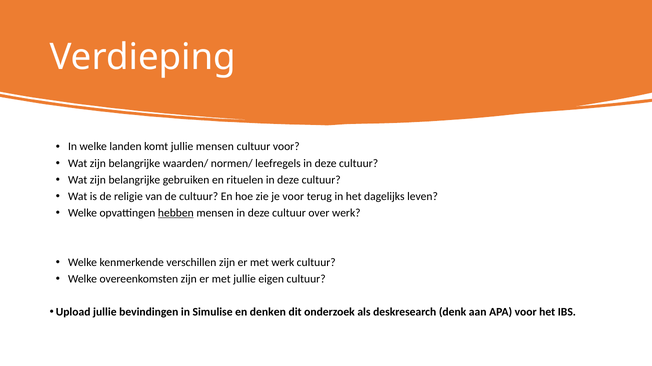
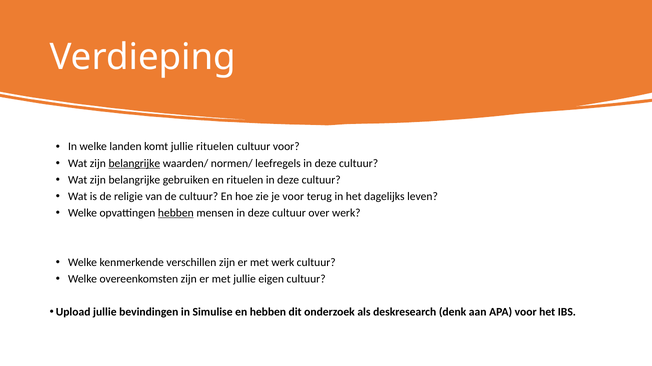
jullie mensen: mensen -> rituelen
belangrijke at (134, 164) underline: none -> present
en denken: denken -> hebben
